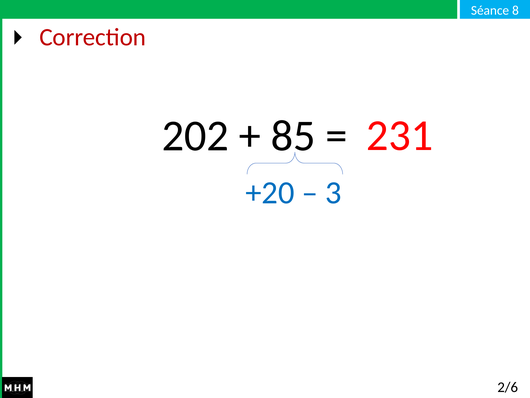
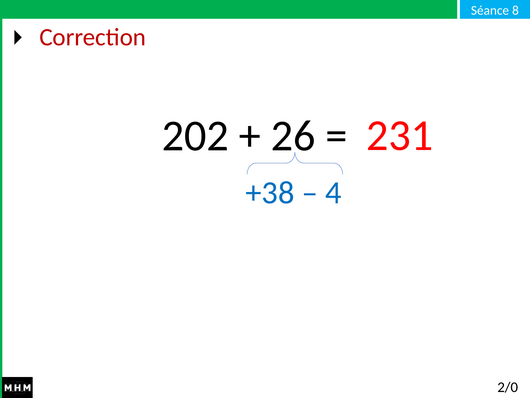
85: 85 -> 26
+20: +20 -> +38
3: 3 -> 4
2/6: 2/6 -> 2/0
